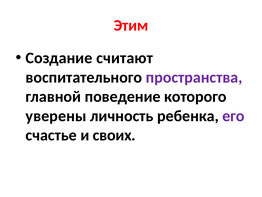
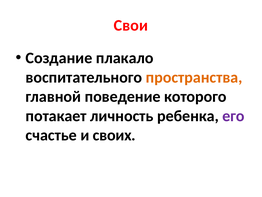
Этим: Этим -> Свои
считают: считают -> плакало
пространства colour: purple -> orange
уверены: уверены -> потакает
